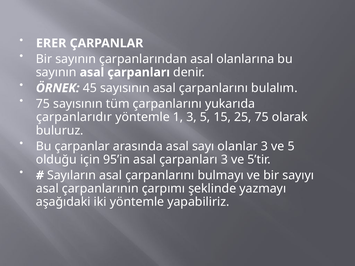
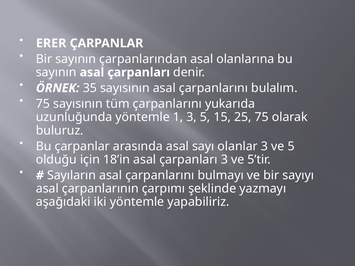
45: 45 -> 35
çarpanlarıdır: çarpanlarıdır -> uzunluğunda
95’in: 95’in -> 18’in
